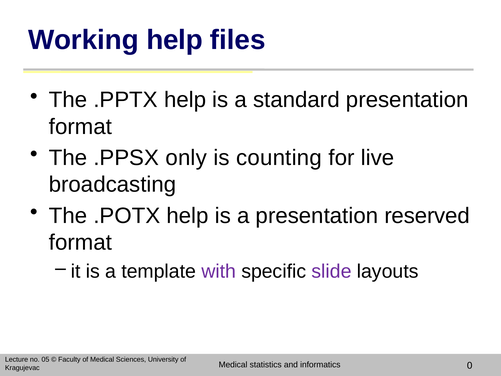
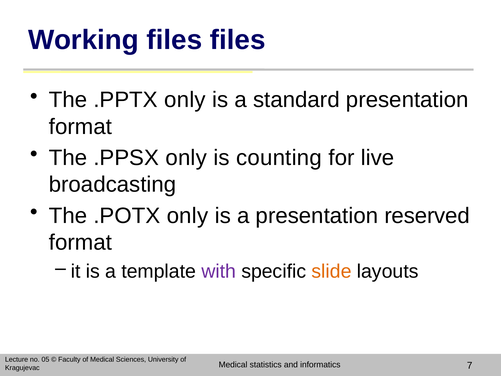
Working help: help -> files
.PPTX help: help -> only
.POTX help: help -> only
slide colour: purple -> orange
0: 0 -> 7
